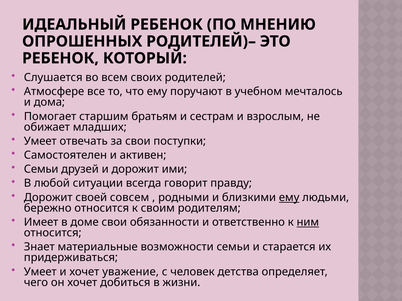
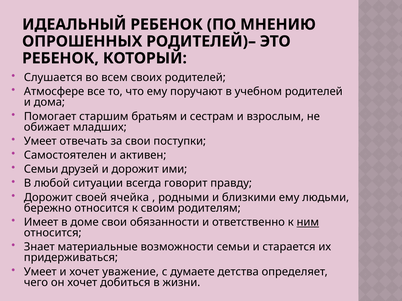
учебном мечталось: мечталось -> родителей
совсем: совсем -> ячейка
ему at (289, 198) underline: present -> none
человек: человек -> думаете
